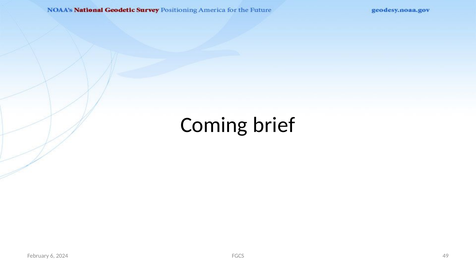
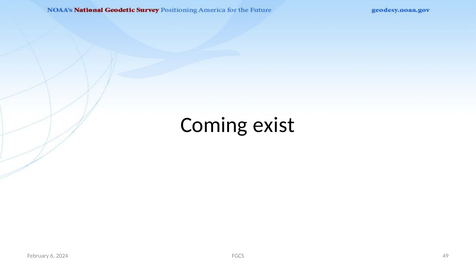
brief: brief -> exist
